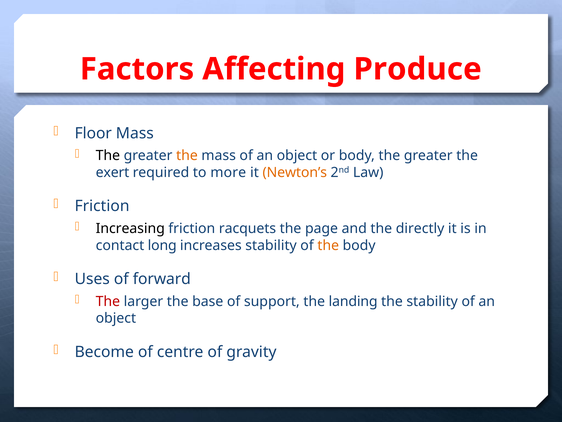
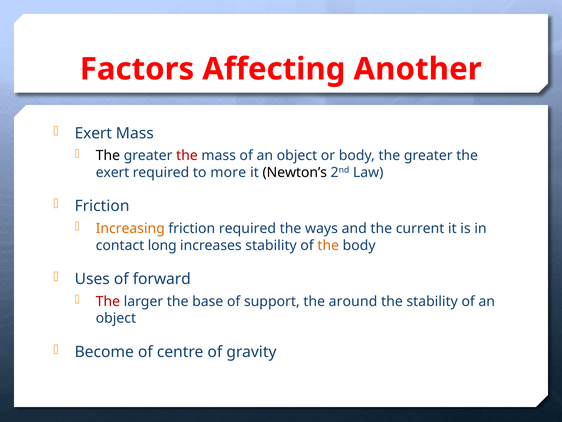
Produce: Produce -> Another
Floor at (93, 133): Floor -> Exert
the at (187, 155) colour: orange -> red
Newton’s colour: orange -> black
Increasing colour: black -> orange
friction racquets: racquets -> required
page: page -> ways
directly: directly -> current
landing: landing -> around
